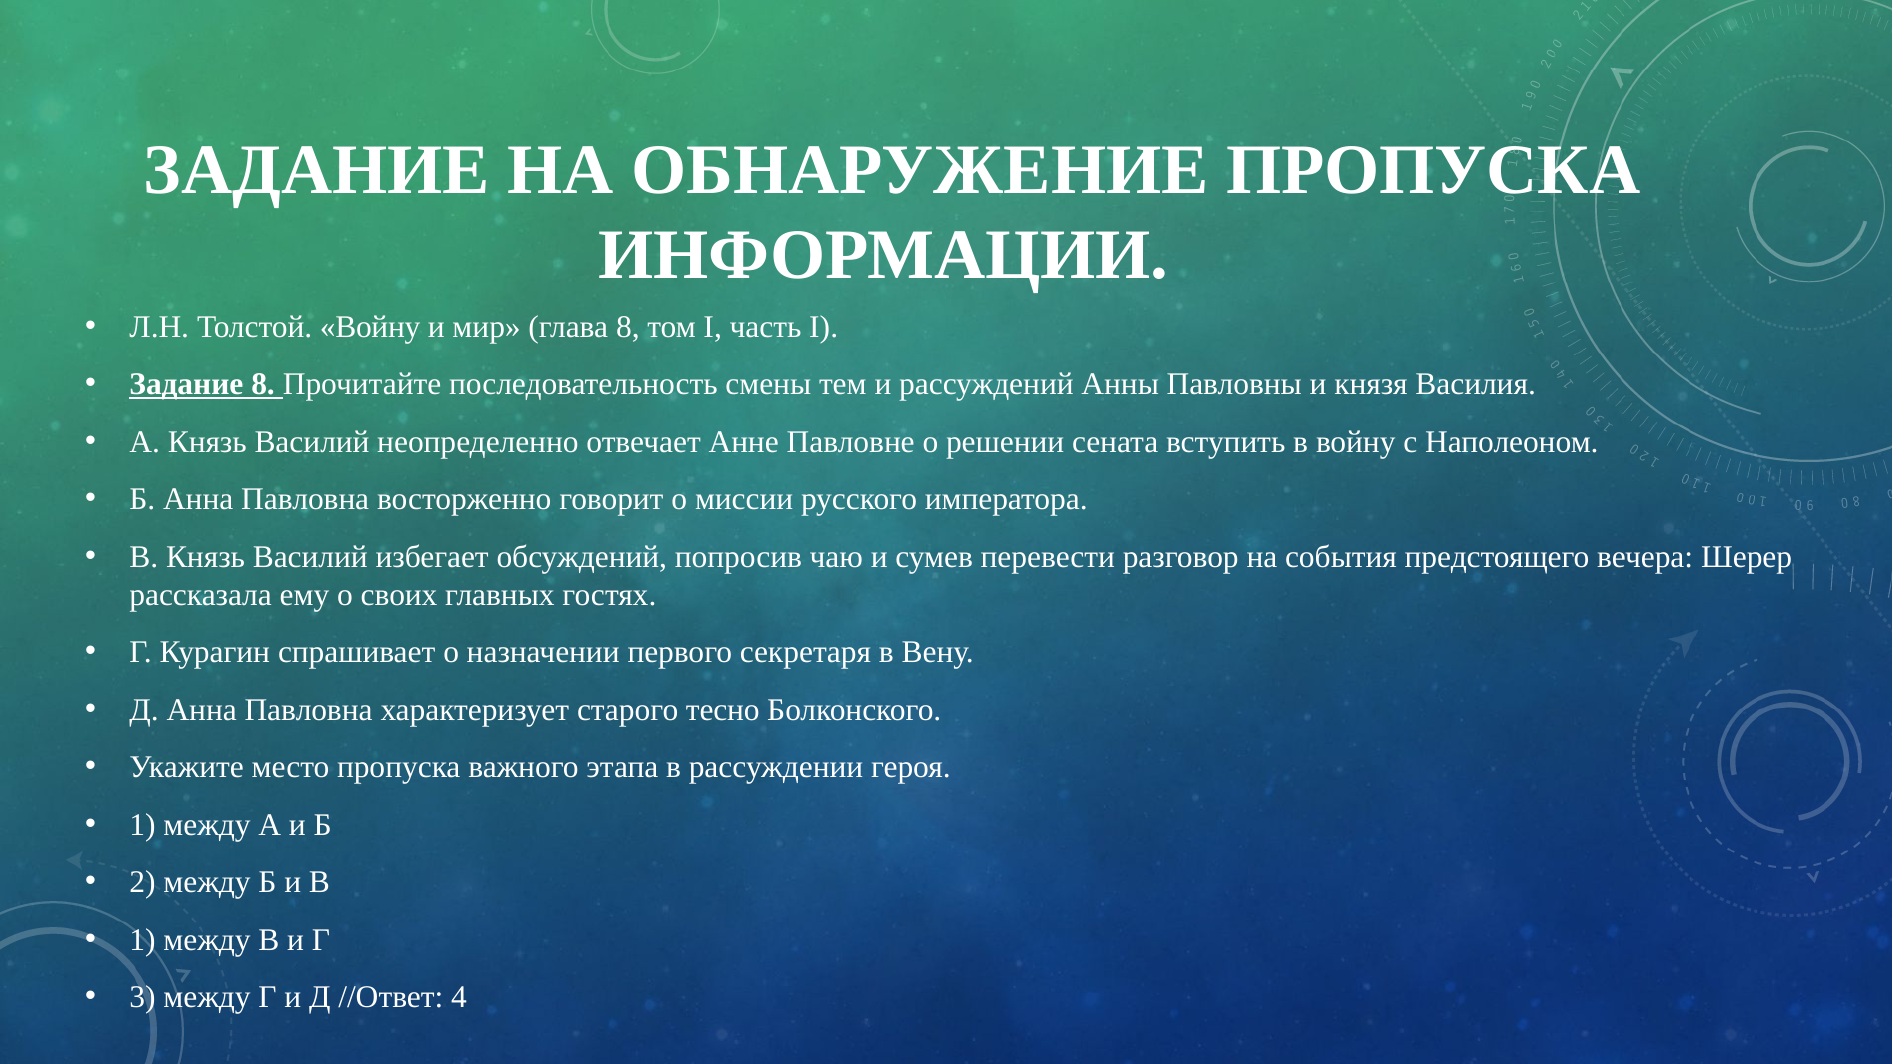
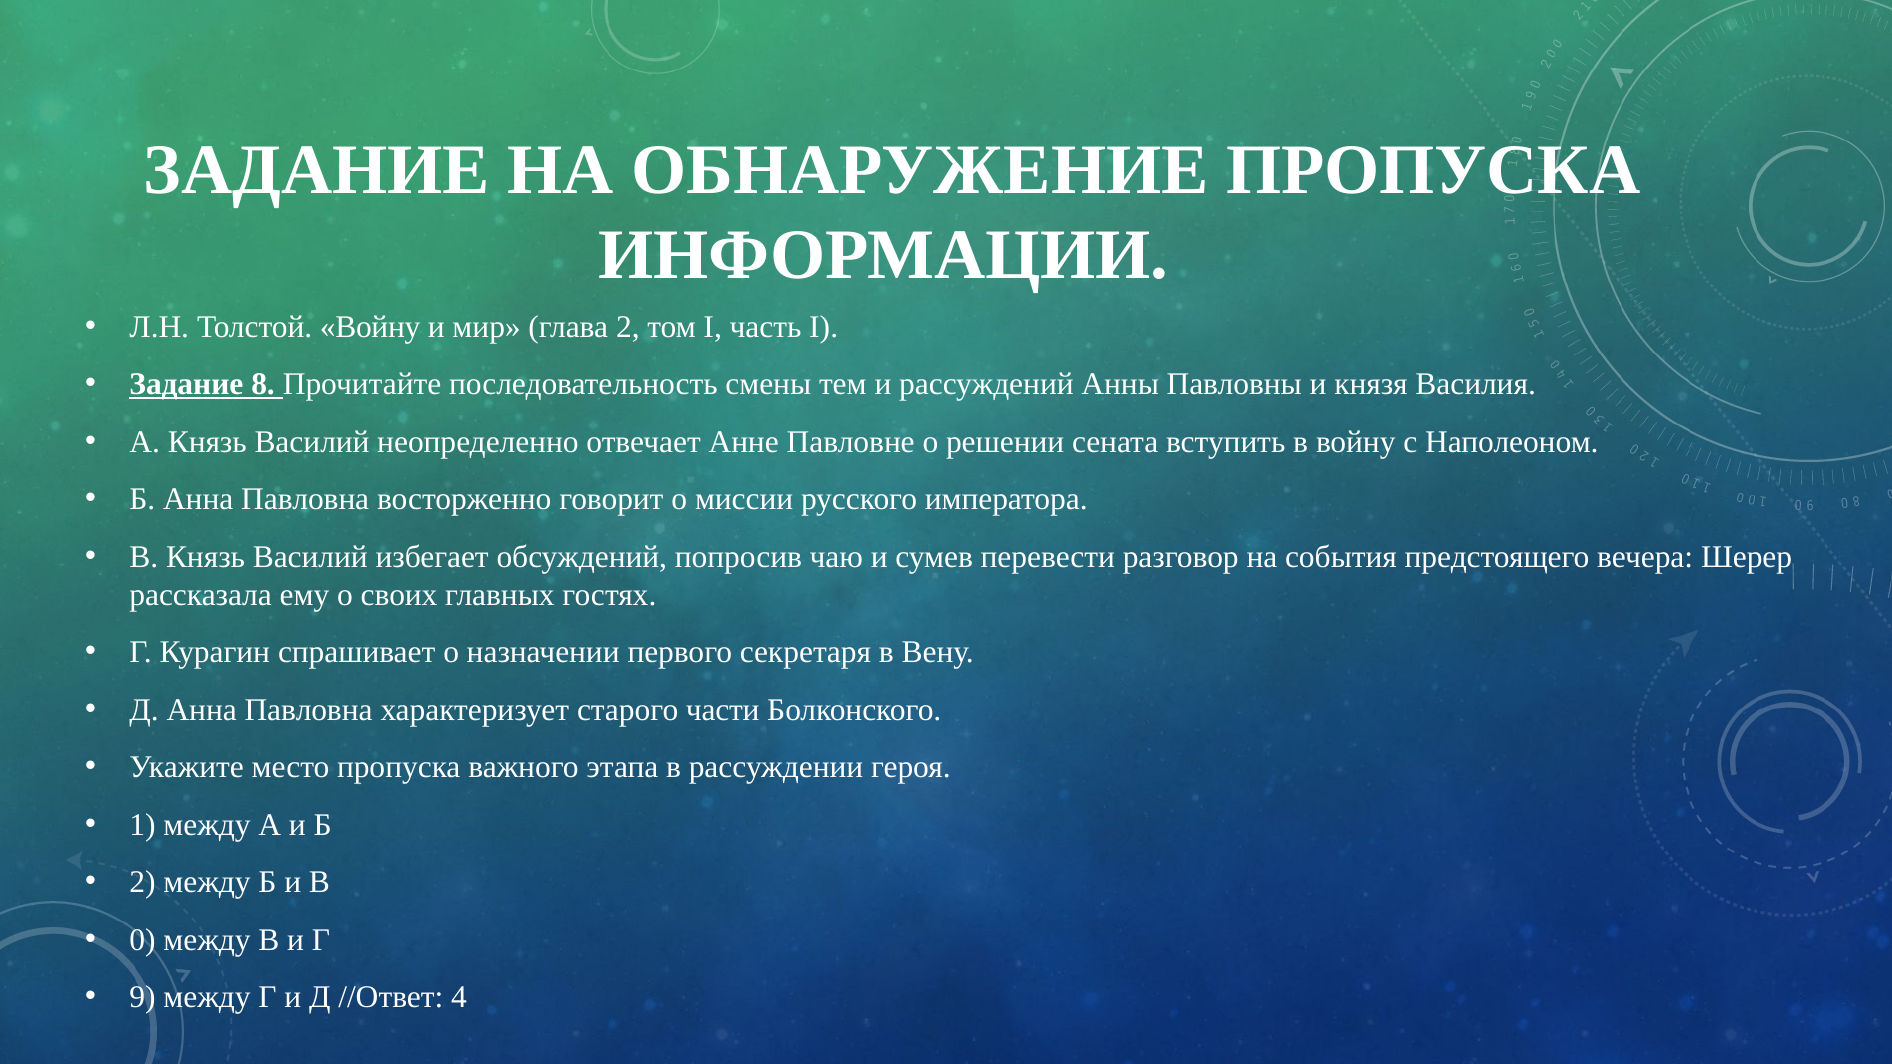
глава 8: 8 -> 2
тесно: тесно -> части
1 at (143, 940): 1 -> 0
3: 3 -> 9
